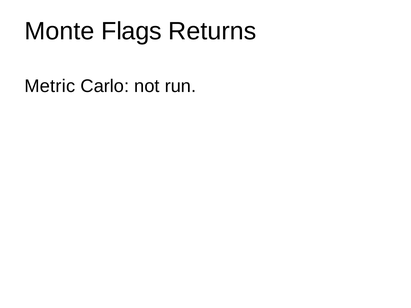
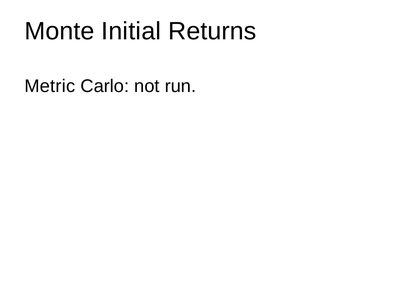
Flags: Flags -> Initial
